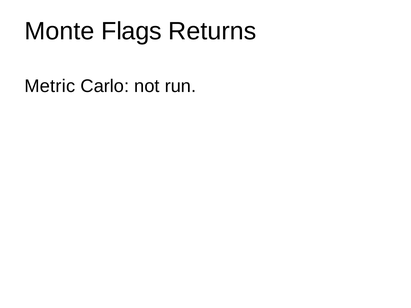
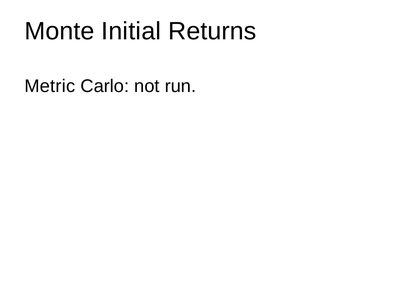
Flags: Flags -> Initial
